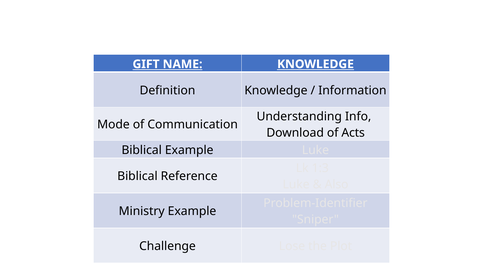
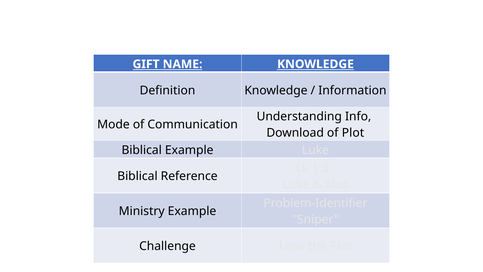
of Acts: Acts -> Plot
